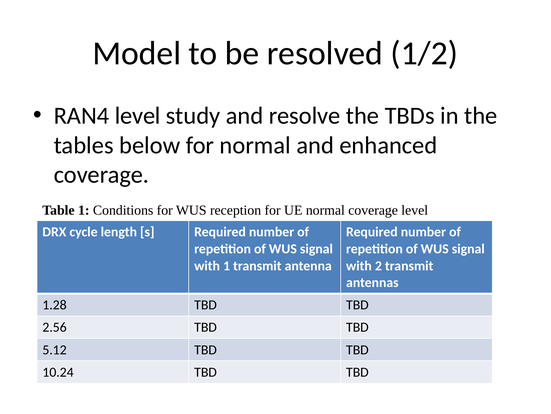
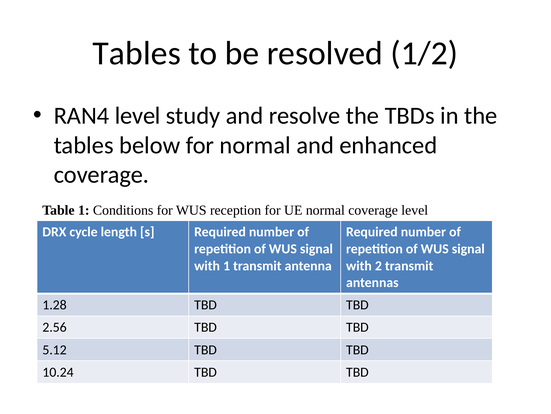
Model at (137, 53): Model -> Tables
